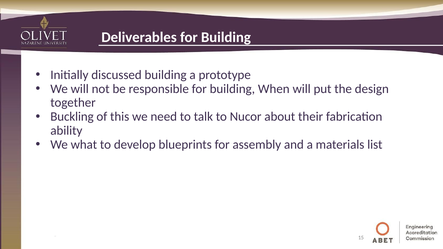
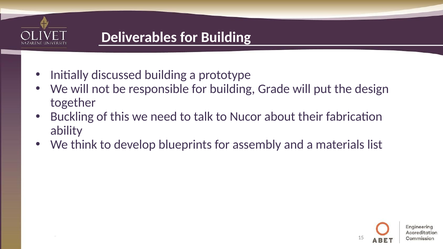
When: When -> Grade
what: what -> think
